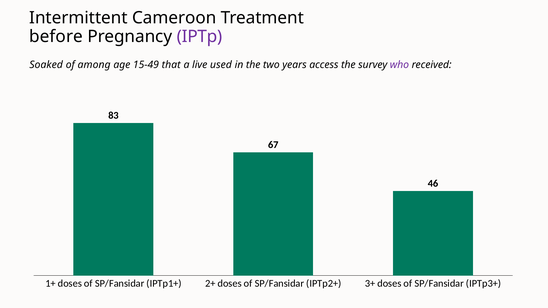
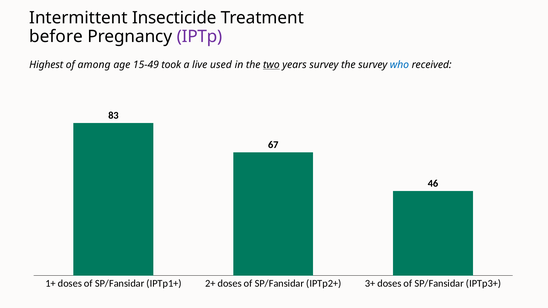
Cameroon: Cameroon -> Insecticide
Soaked: Soaked -> Highest
that: that -> took
two underline: none -> present
years access: access -> survey
who colour: purple -> blue
